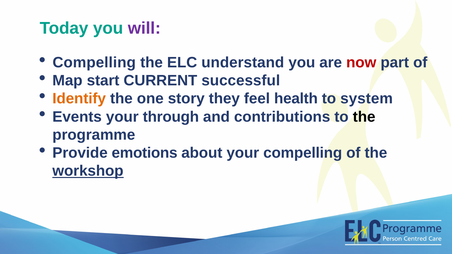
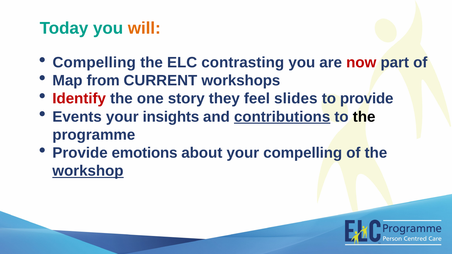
will colour: purple -> orange
understand: understand -> contrasting
start: start -> from
successful: successful -> workshops
Identify colour: orange -> red
health: health -> slides
to system: system -> provide
through: through -> insights
contributions underline: none -> present
